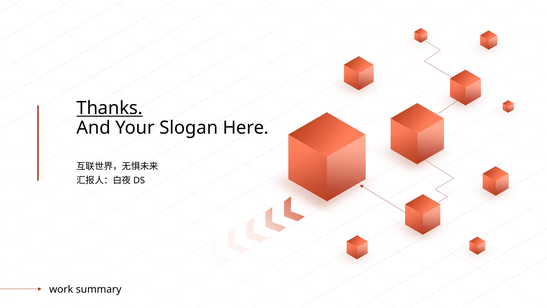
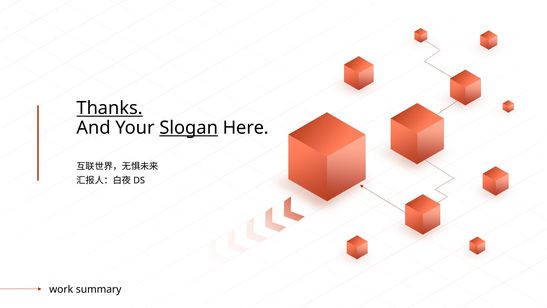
Slogan underline: none -> present
